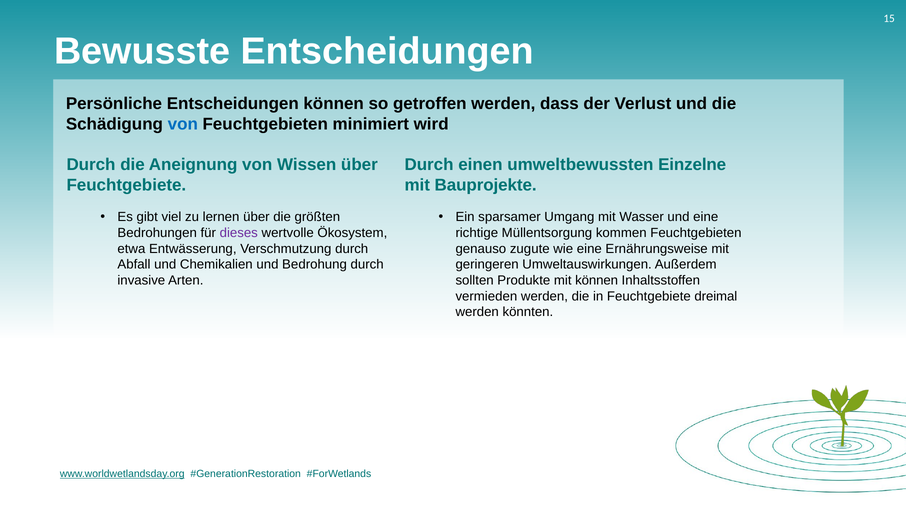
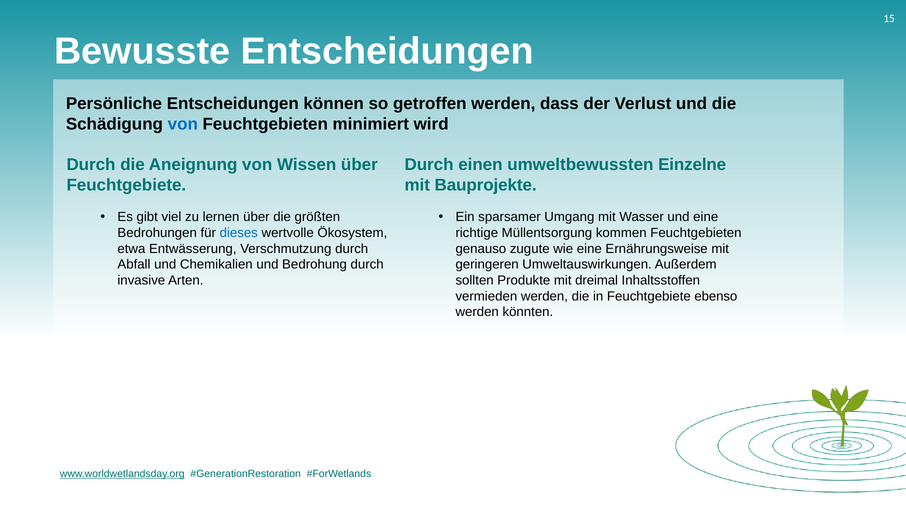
dieses colour: purple -> blue
mit können: können -> dreimal
dreimal: dreimal -> ebenso
